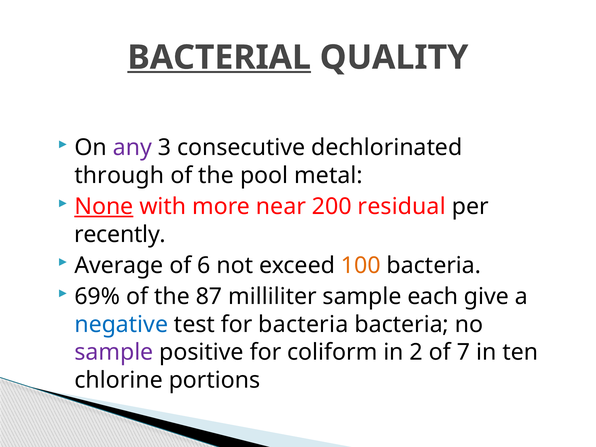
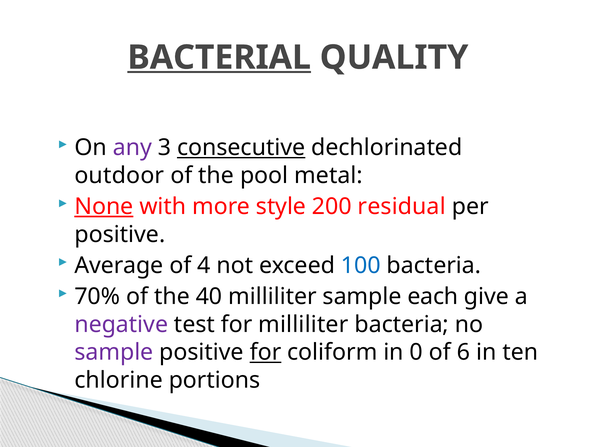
consecutive underline: none -> present
through: through -> outdoor
near: near -> style
recently at (120, 234): recently -> positive
6: 6 -> 4
100 colour: orange -> blue
69%: 69% -> 70%
87: 87 -> 40
negative colour: blue -> purple
for bacteria: bacteria -> milliliter
for at (265, 352) underline: none -> present
2: 2 -> 0
7: 7 -> 6
